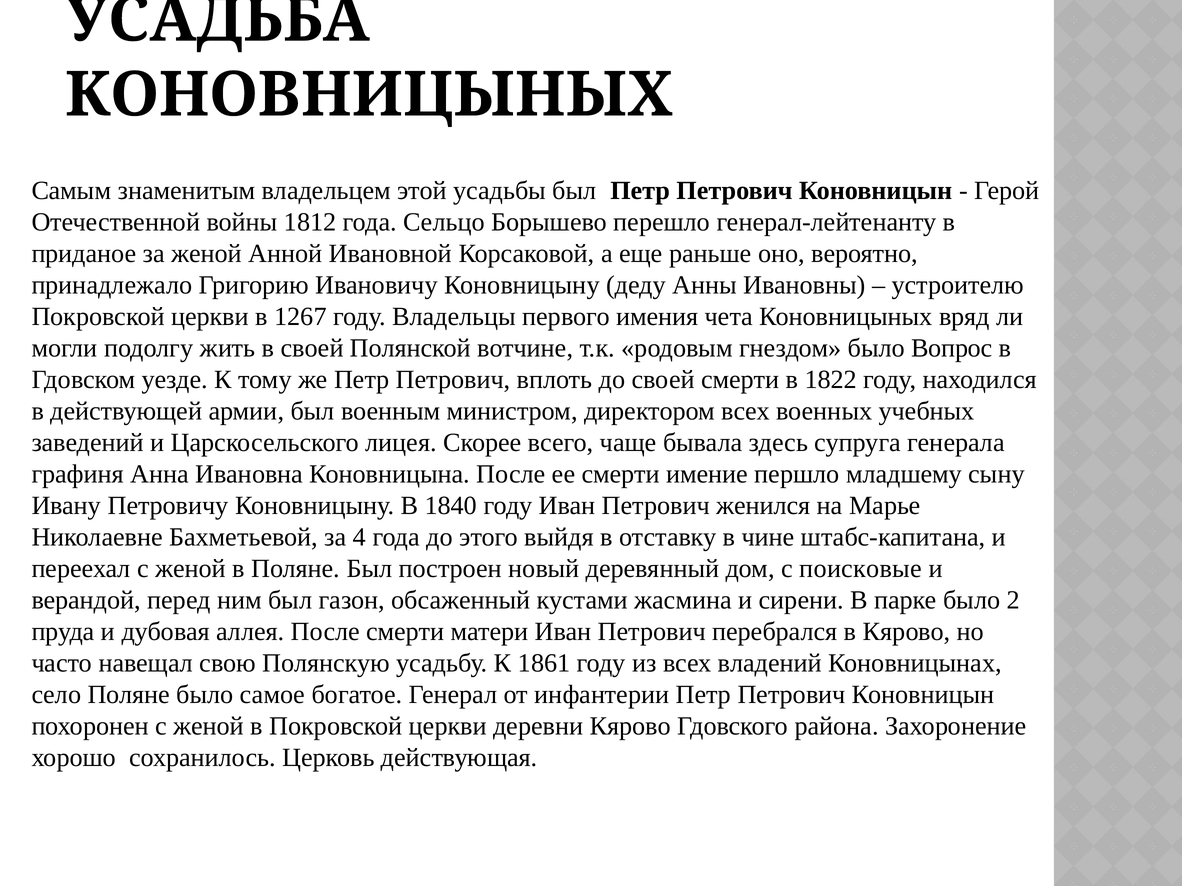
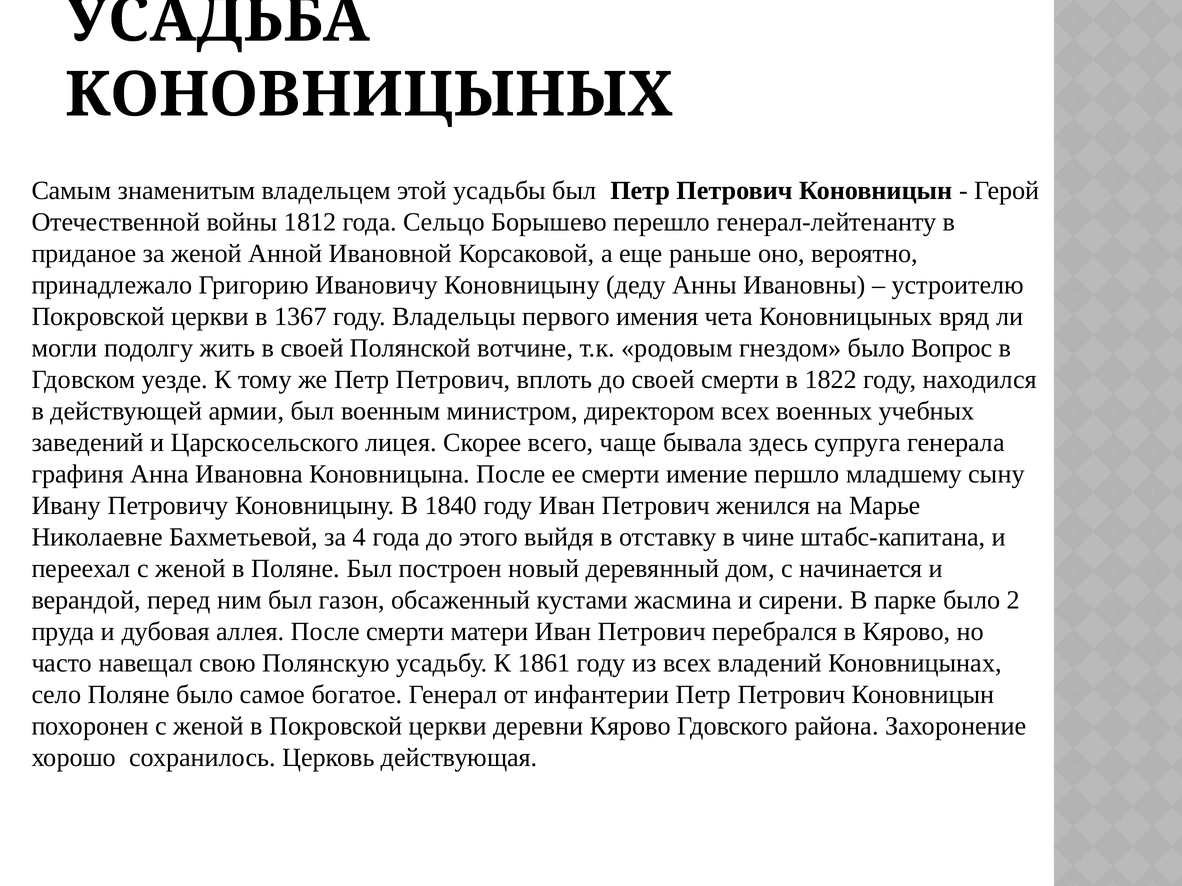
1267: 1267 -> 1367
поисковые: поисковые -> начинается
